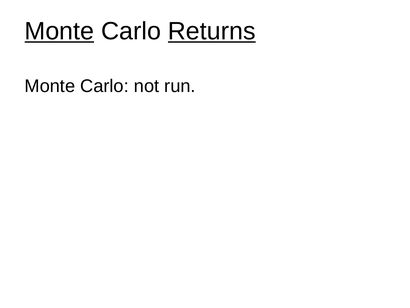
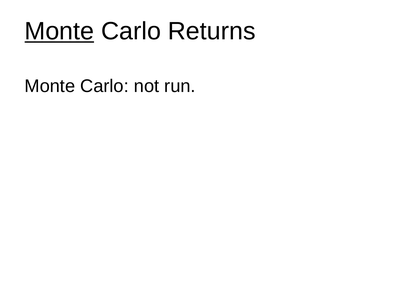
Returns underline: present -> none
